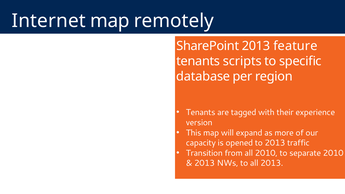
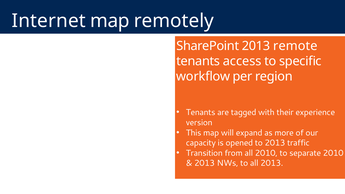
feature: feature -> remote
scripts: scripts -> access
database: database -> workflow
